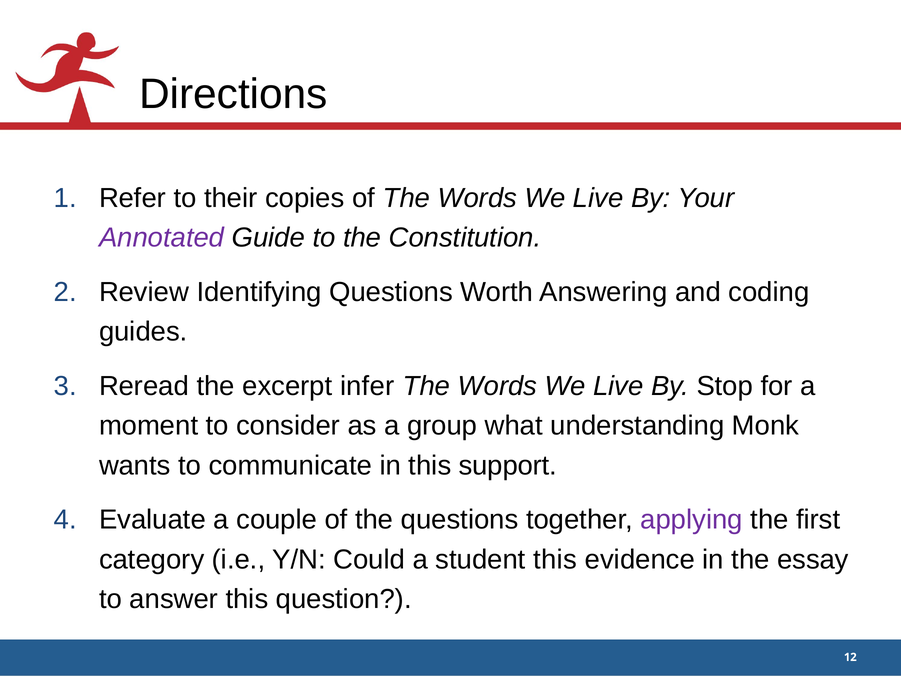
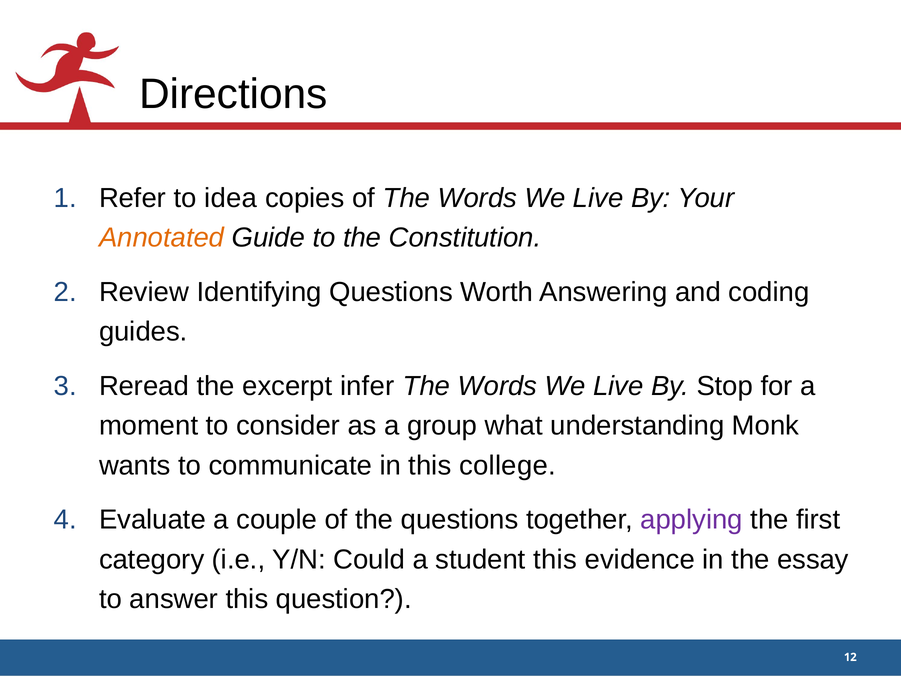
their: their -> idea
Annotated colour: purple -> orange
support: support -> college
